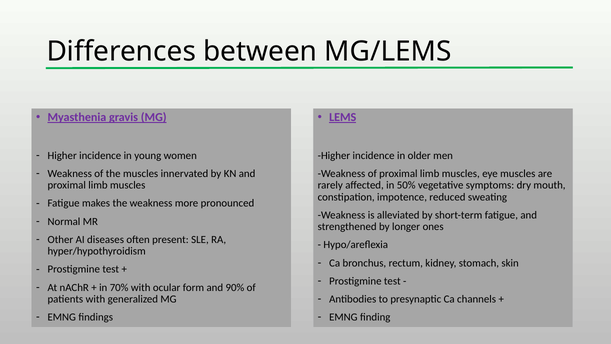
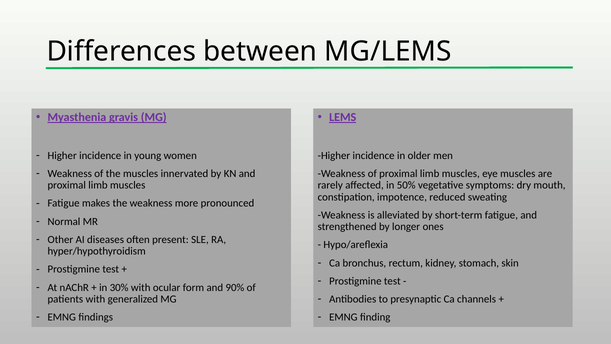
70%: 70% -> 30%
